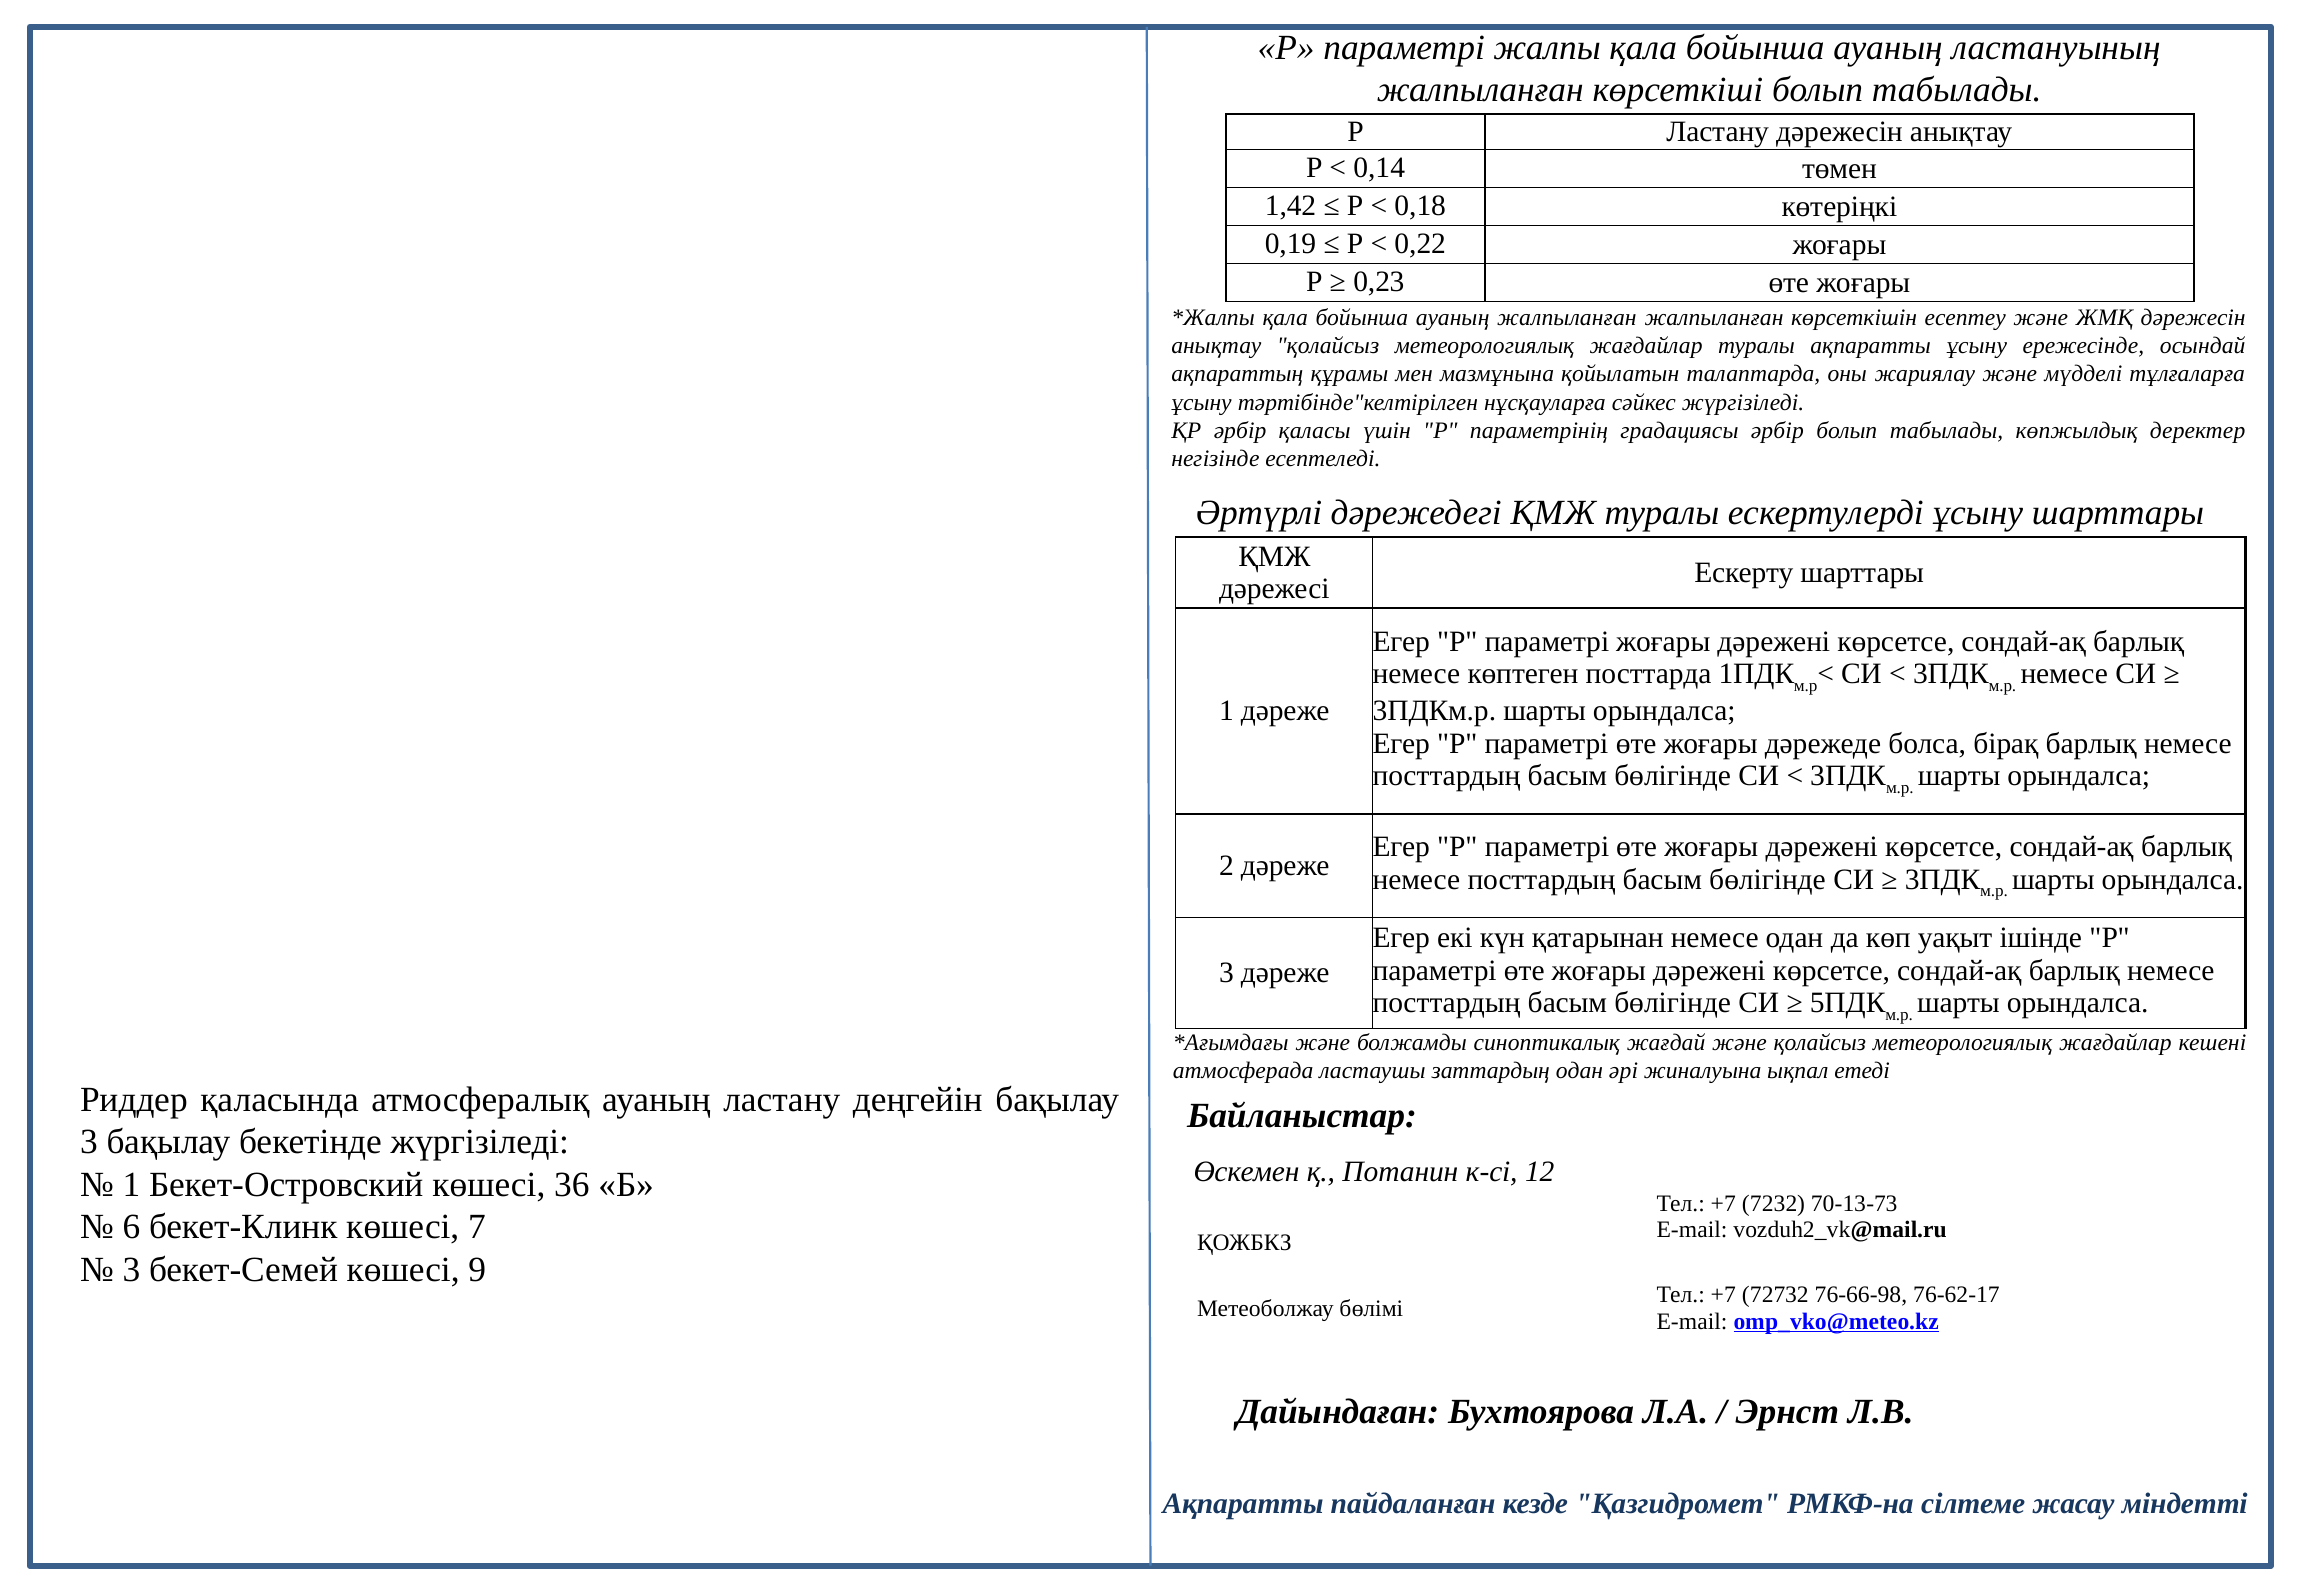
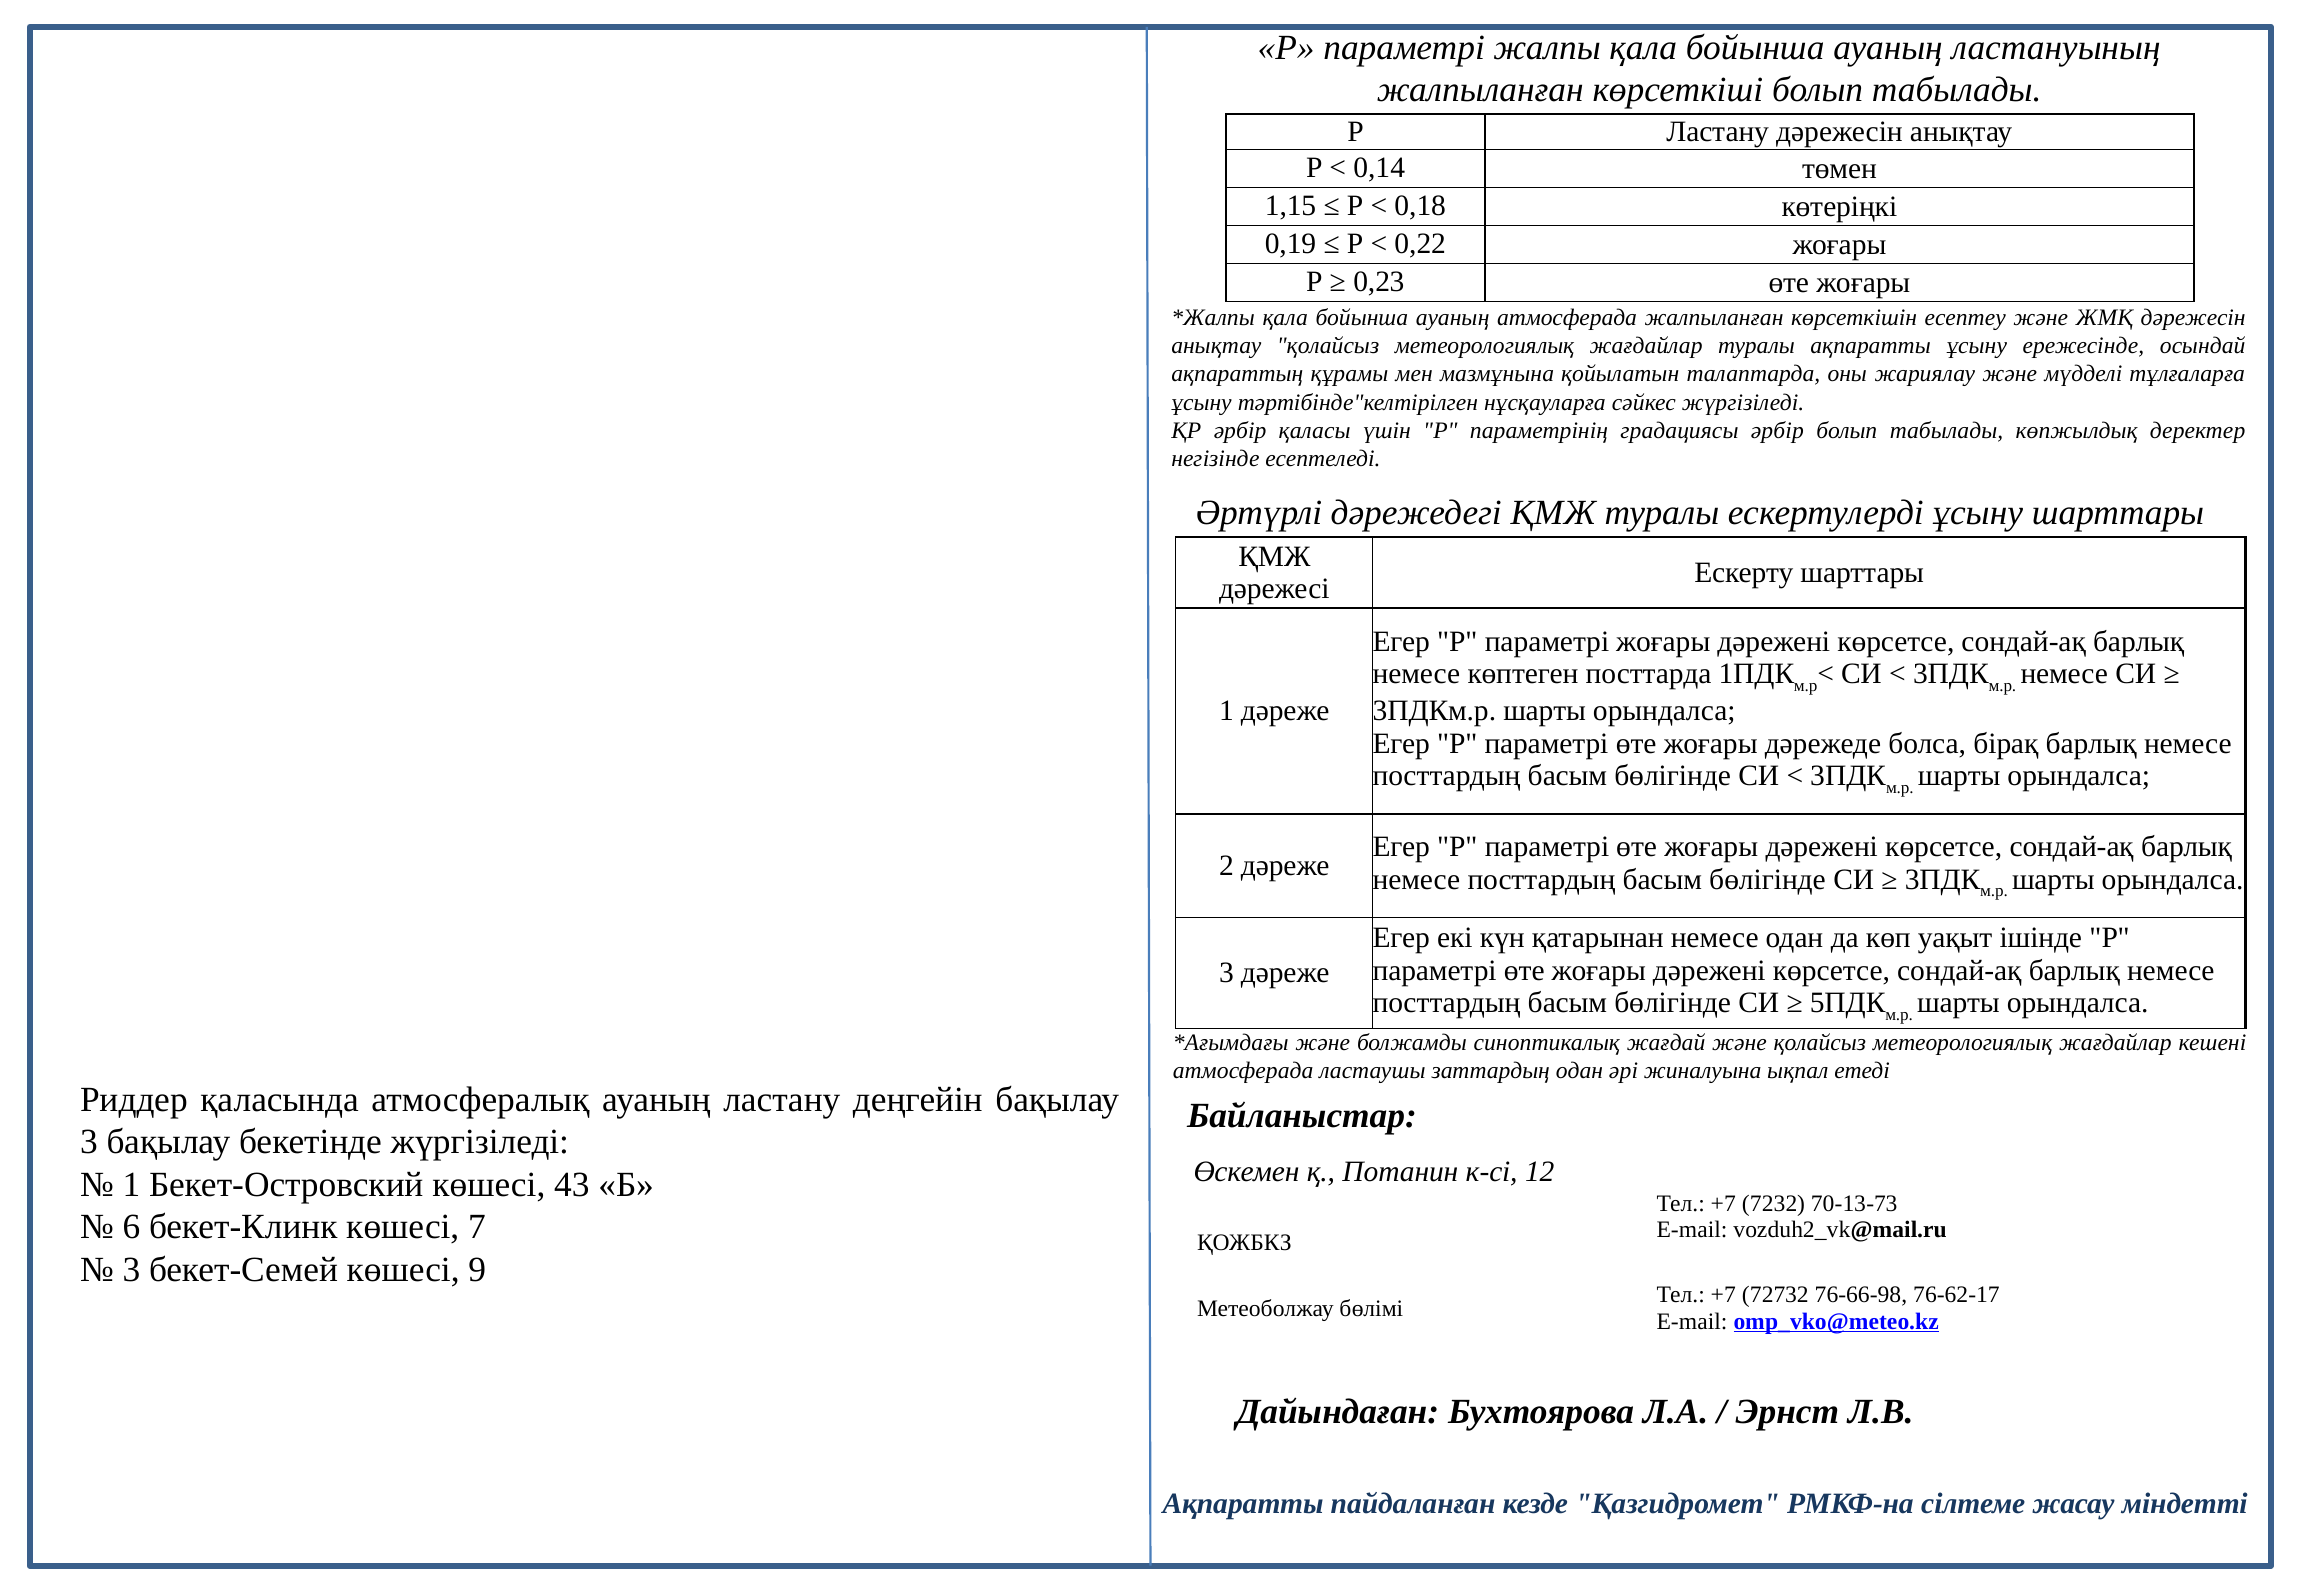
1,42: 1,42 -> 1,15
ауаның жалпыланған: жалпыланған -> атмосферада
36: 36 -> 43
